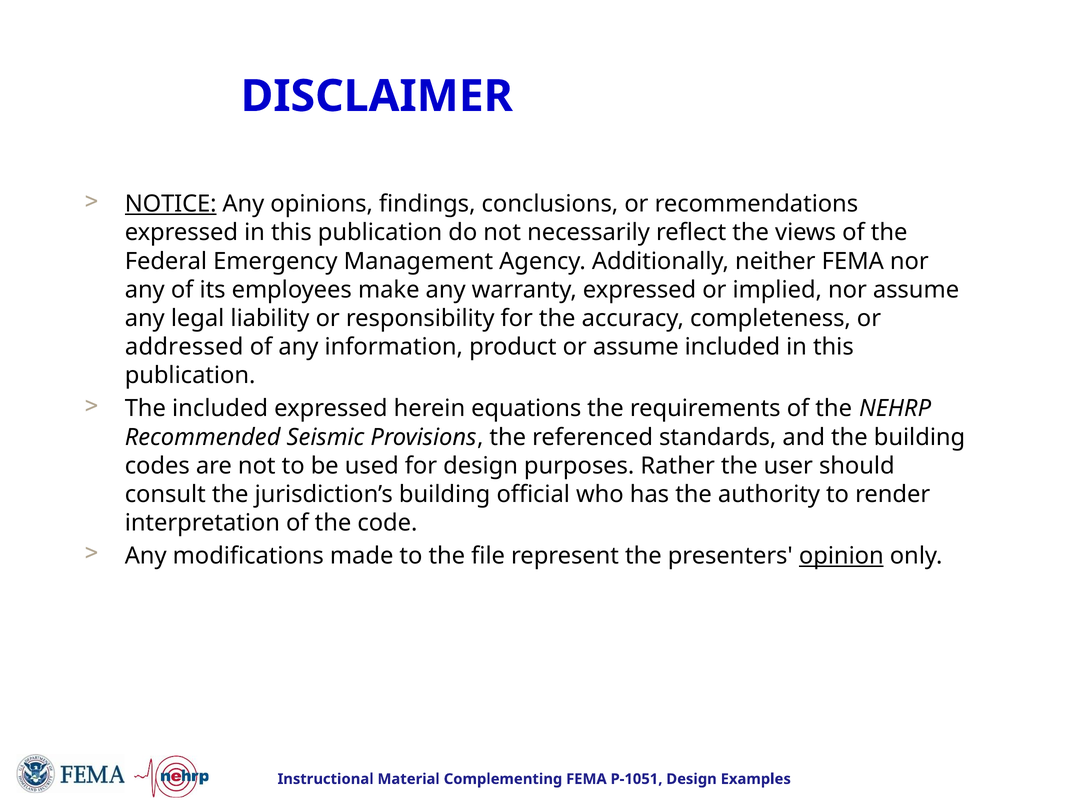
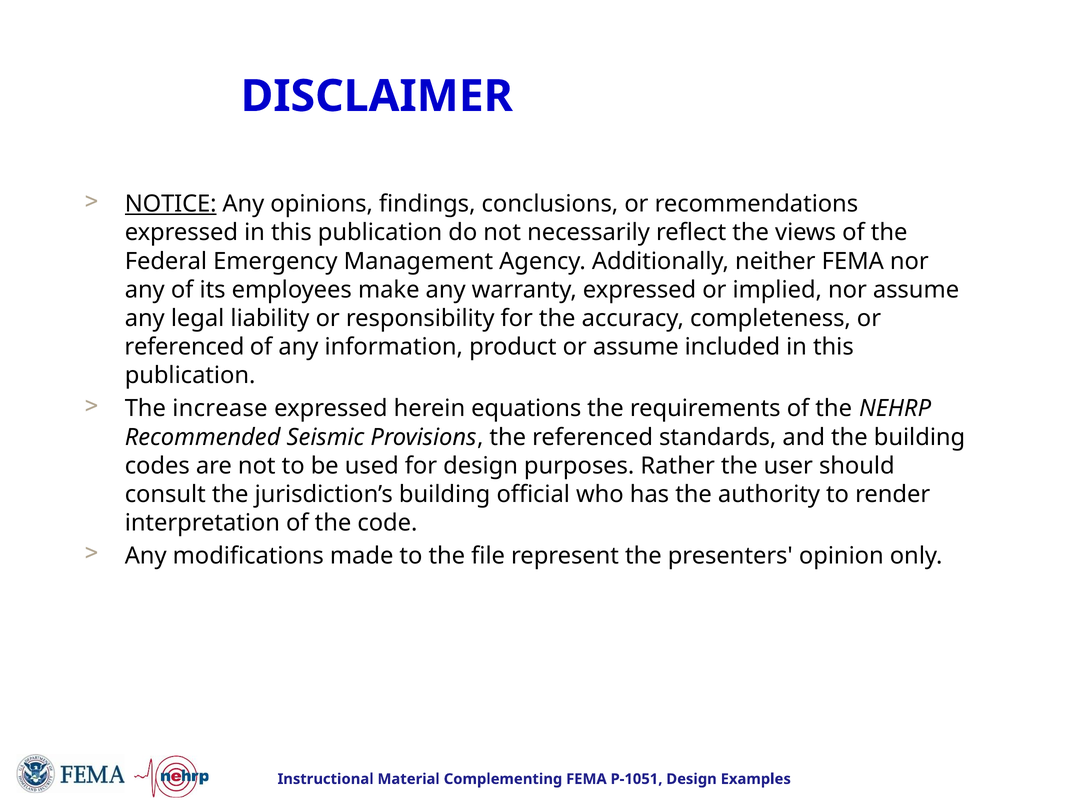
addressed at (184, 347): addressed -> referenced
The included: included -> increase
opinion underline: present -> none
